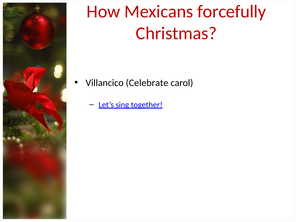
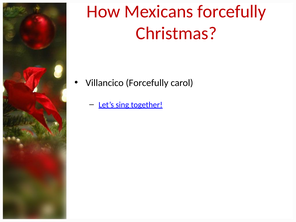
Villancico Celebrate: Celebrate -> Forcefully
